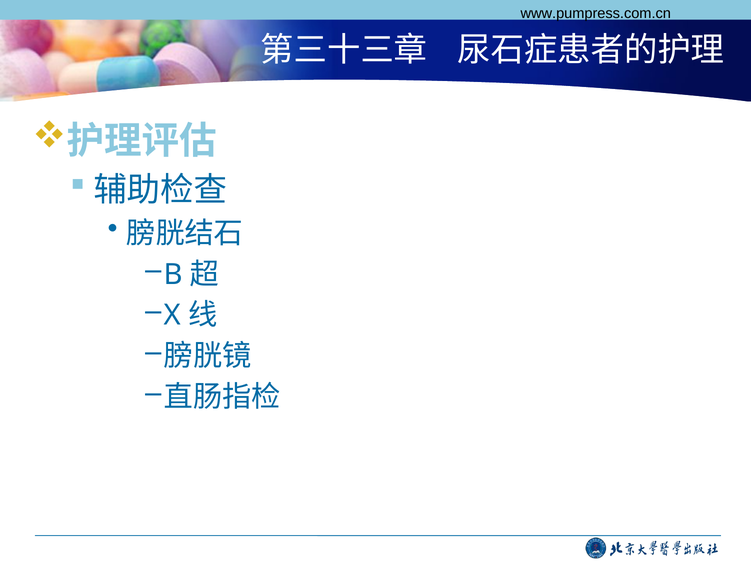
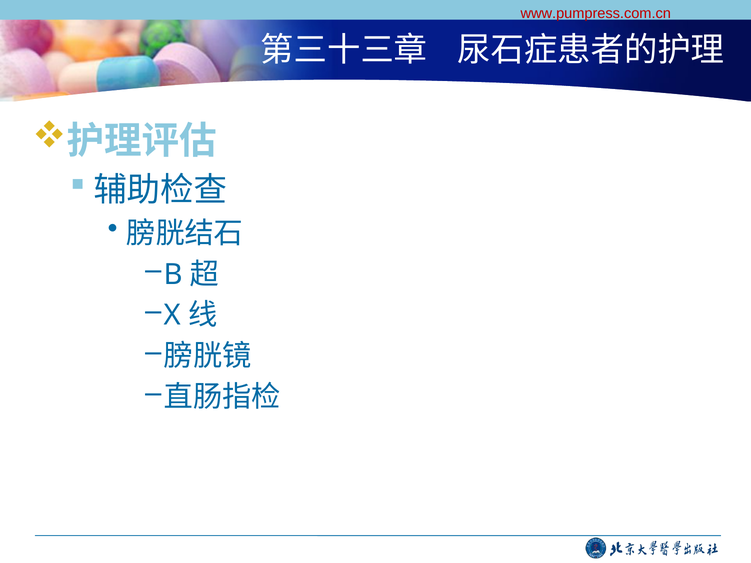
www.pumpress.com.cn colour: black -> red
